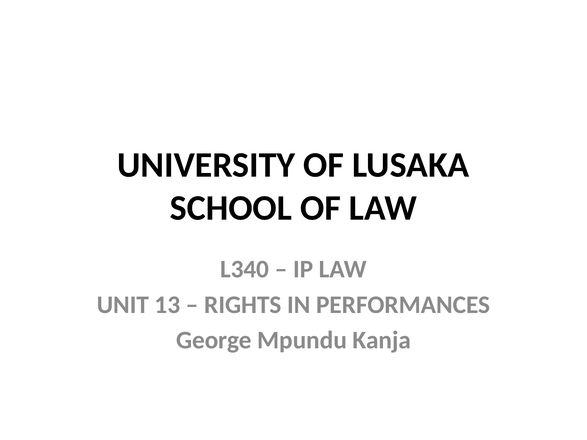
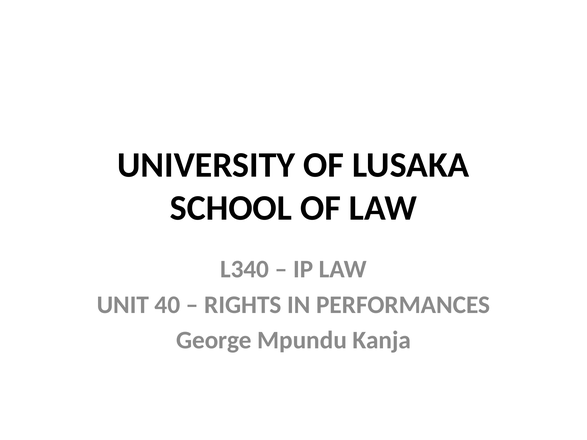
13: 13 -> 40
